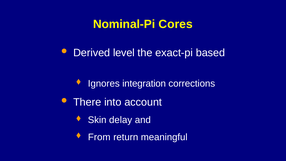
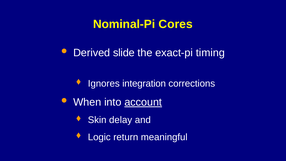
level: level -> slide
based: based -> timing
There: There -> When
account underline: none -> present
From: From -> Logic
